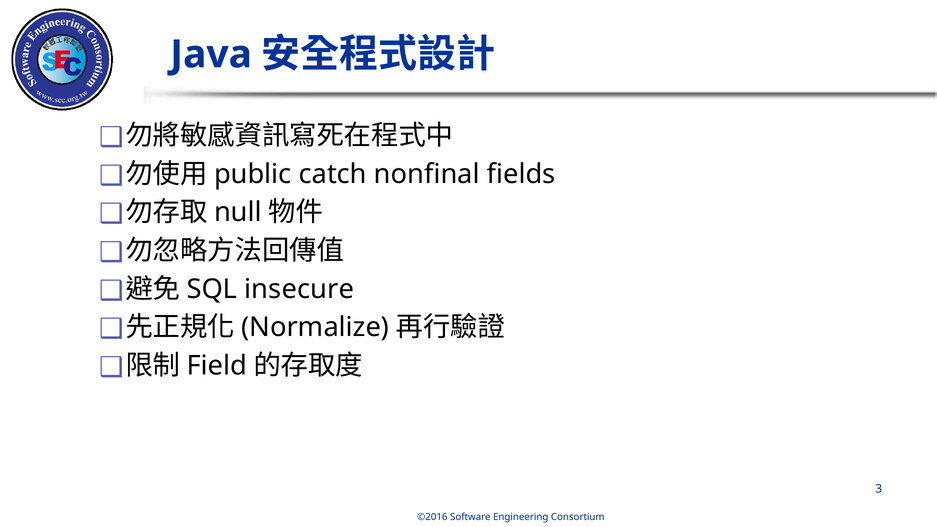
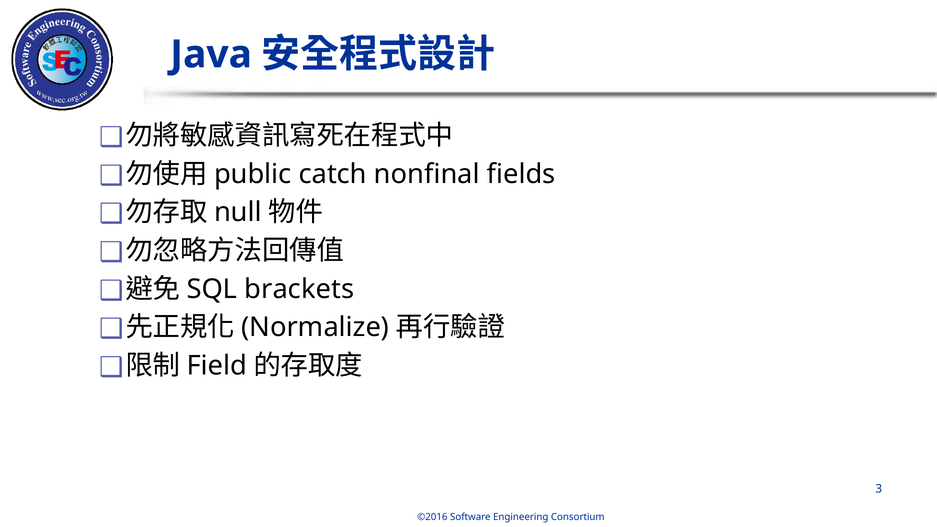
insecure: insecure -> brackets
